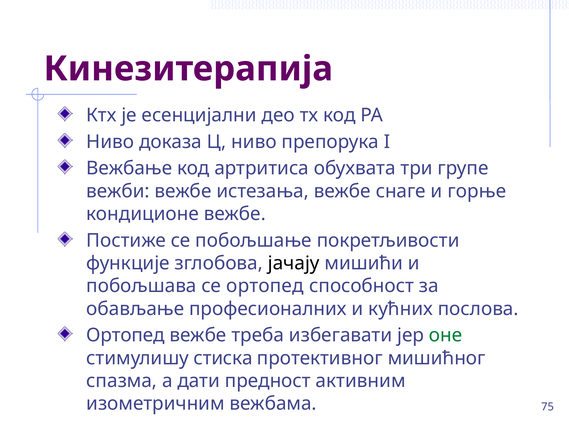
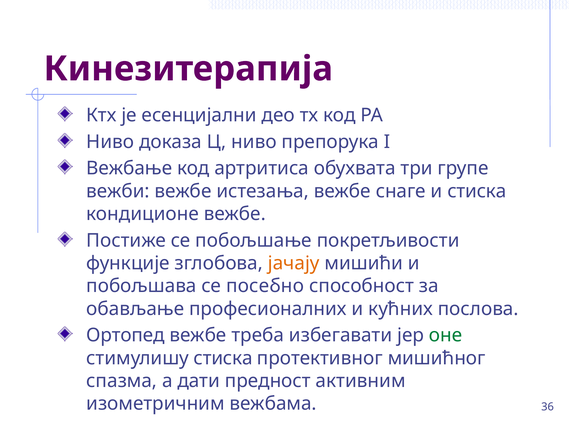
и горње: горње -> стиска
јачају colour: black -> orange
се ортопед: ортопед -> посебно
75: 75 -> 36
